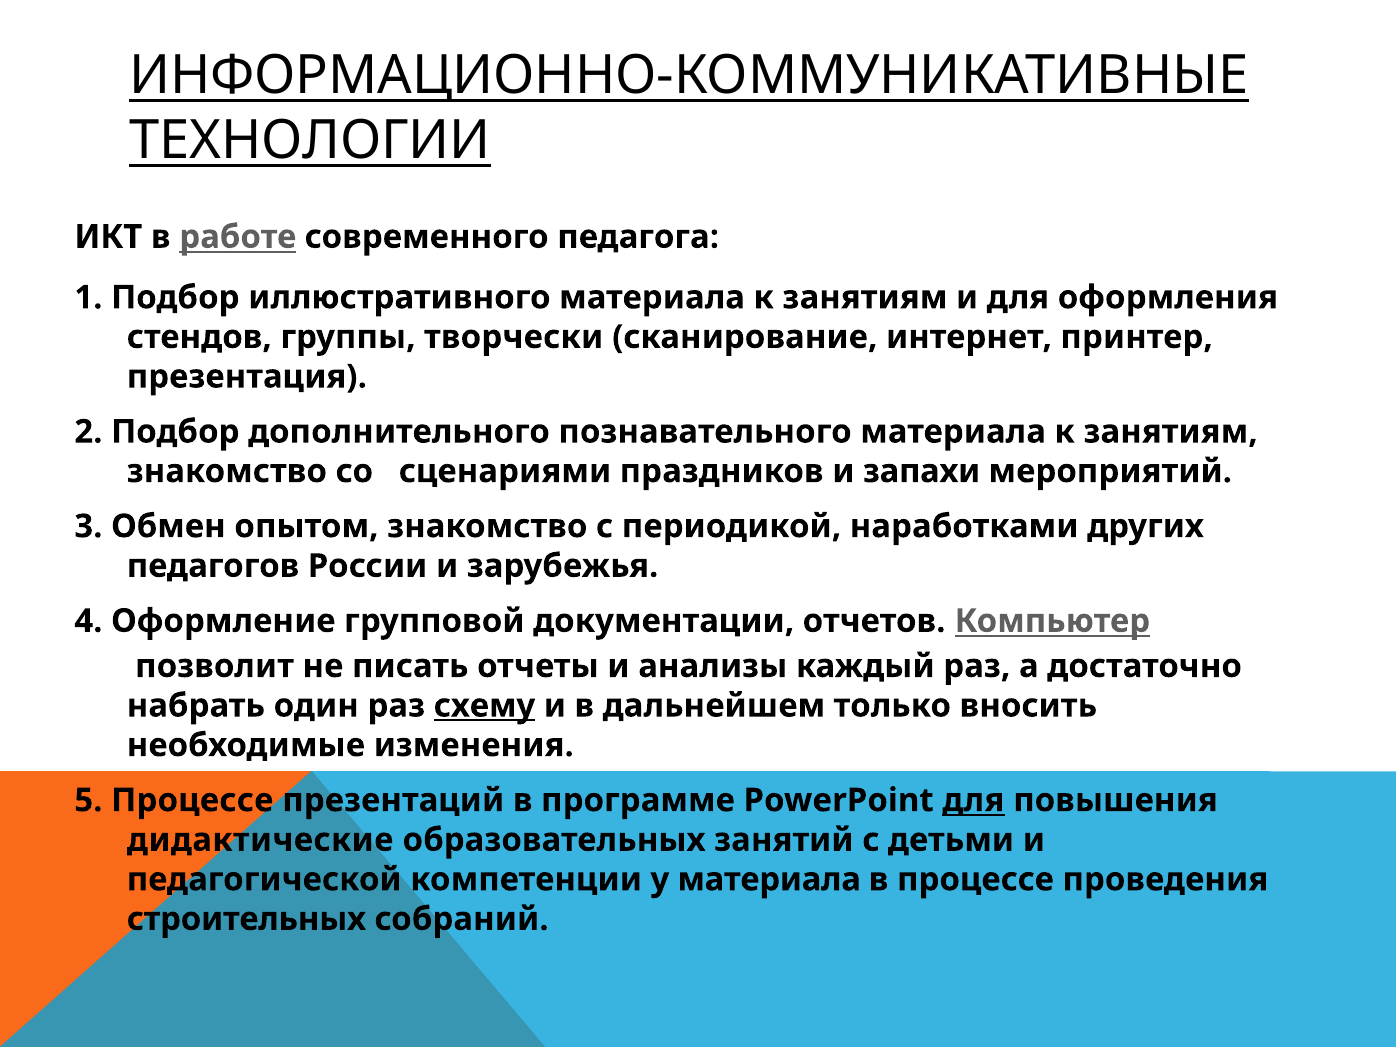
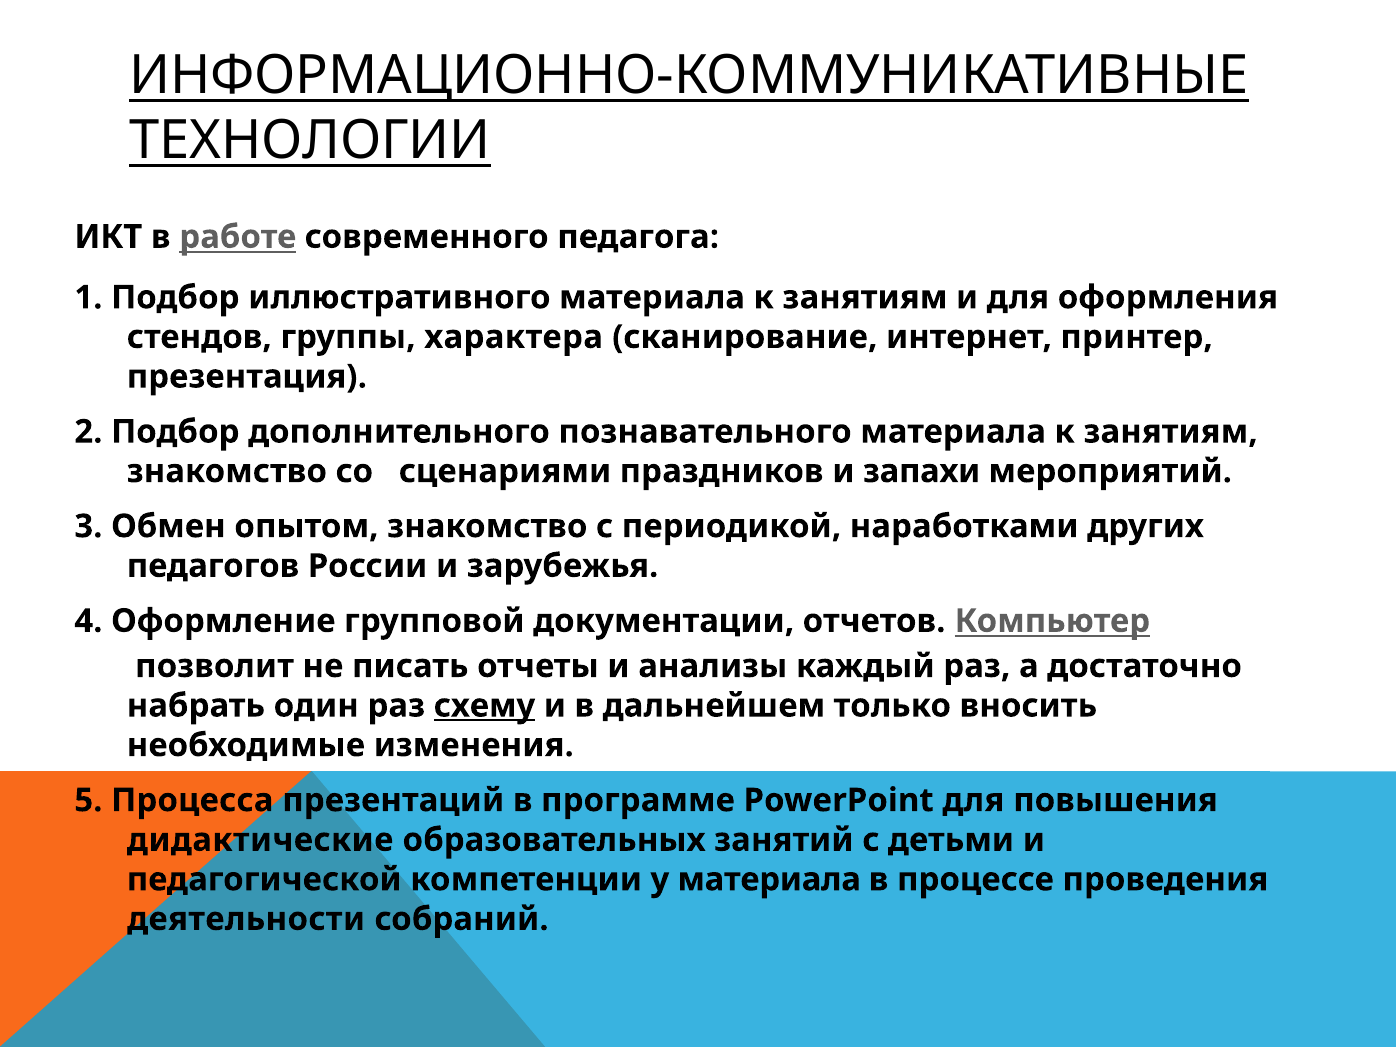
творчески: творчески -> характера
5 Процессе: Процессе -> Процесса
для at (973, 800) underline: present -> none
строительных: строительных -> деятельности
